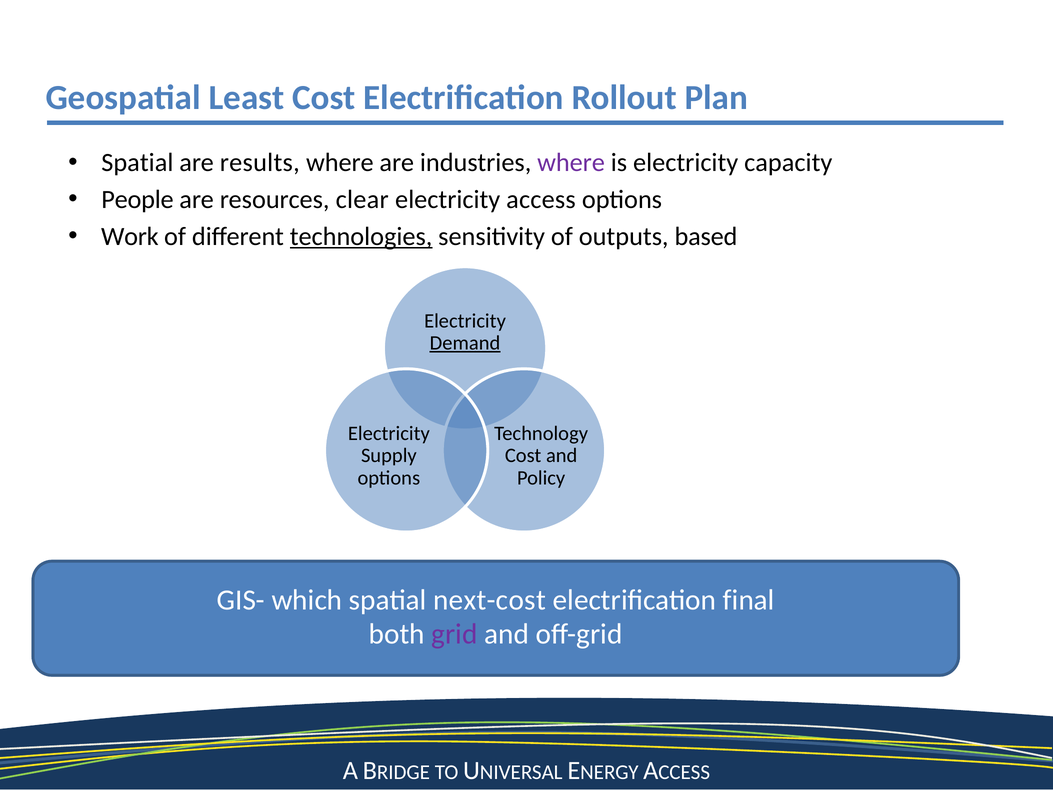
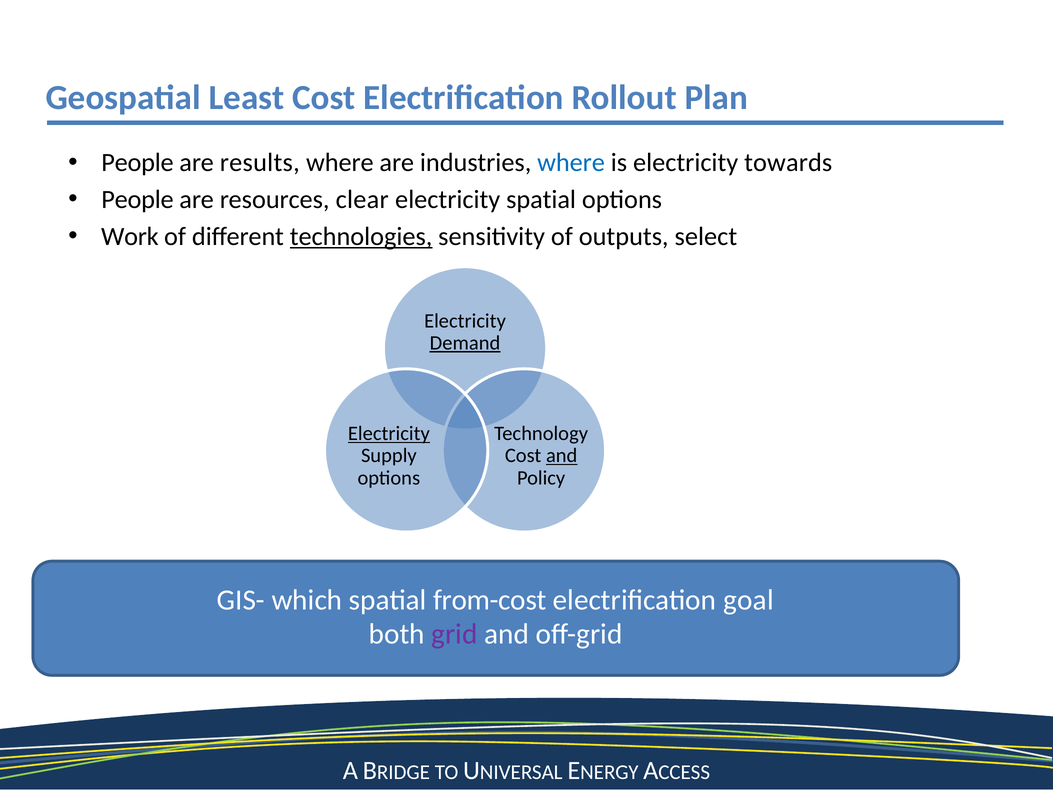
Spatial at (137, 163): Spatial -> People
where at (571, 163) colour: purple -> blue
capacity: capacity -> towards
electricity access: access -> spatial
based: based -> select
Electricity at (389, 433) underline: none -> present
and at (562, 456) underline: none -> present
next-cost: next-cost -> from-cost
final: final -> goal
